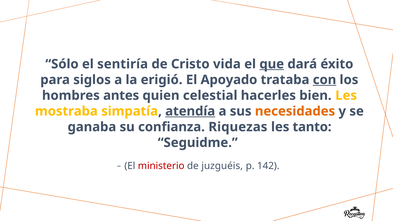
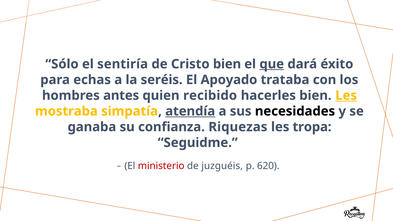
Cristo vida: vida -> bien
siglos: siglos -> echas
erigió: erigió -> seréis
con underline: present -> none
celestial: celestial -> recibido
Les at (346, 96) underline: none -> present
necesidades colour: orange -> black
tanto: tanto -> tropa
142: 142 -> 620
